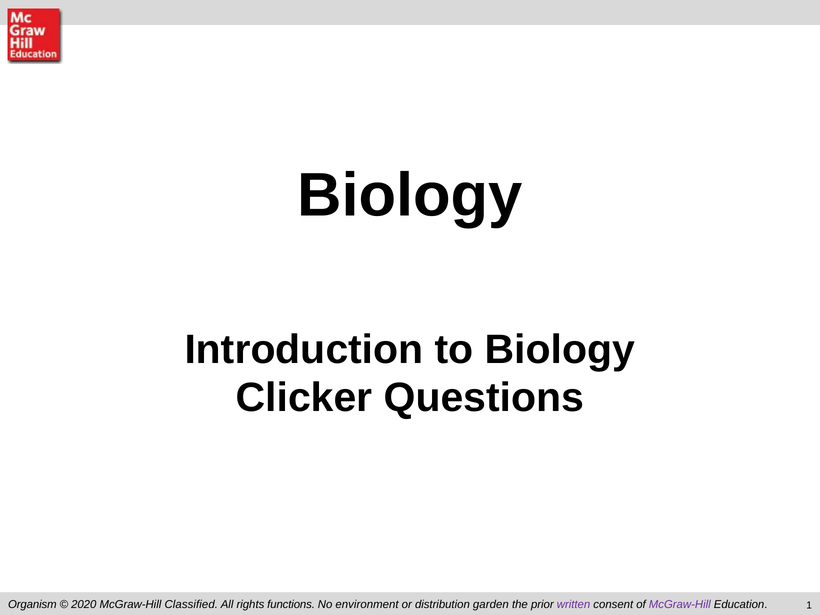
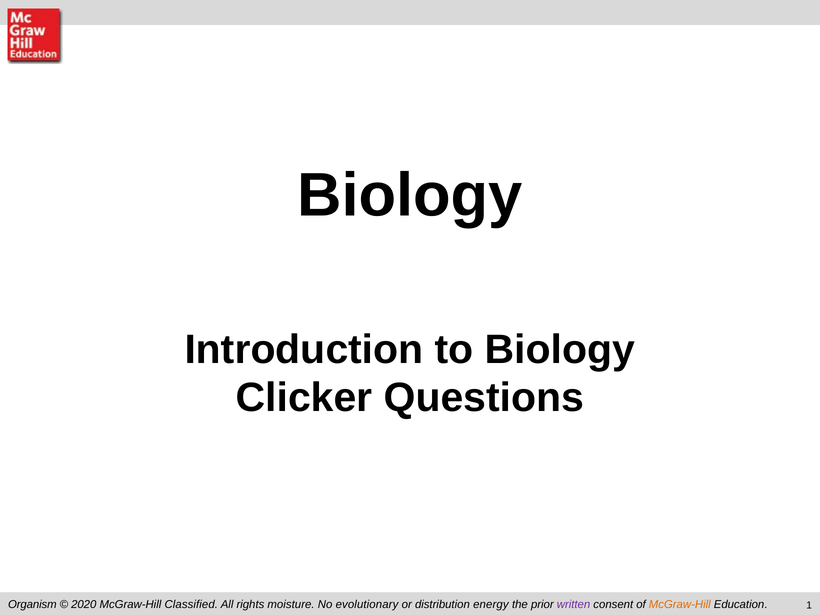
functions: functions -> moisture
environment: environment -> evolutionary
garden: garden -> energy
McGraw-Hill at (680, 605) colour: purple -> orange
